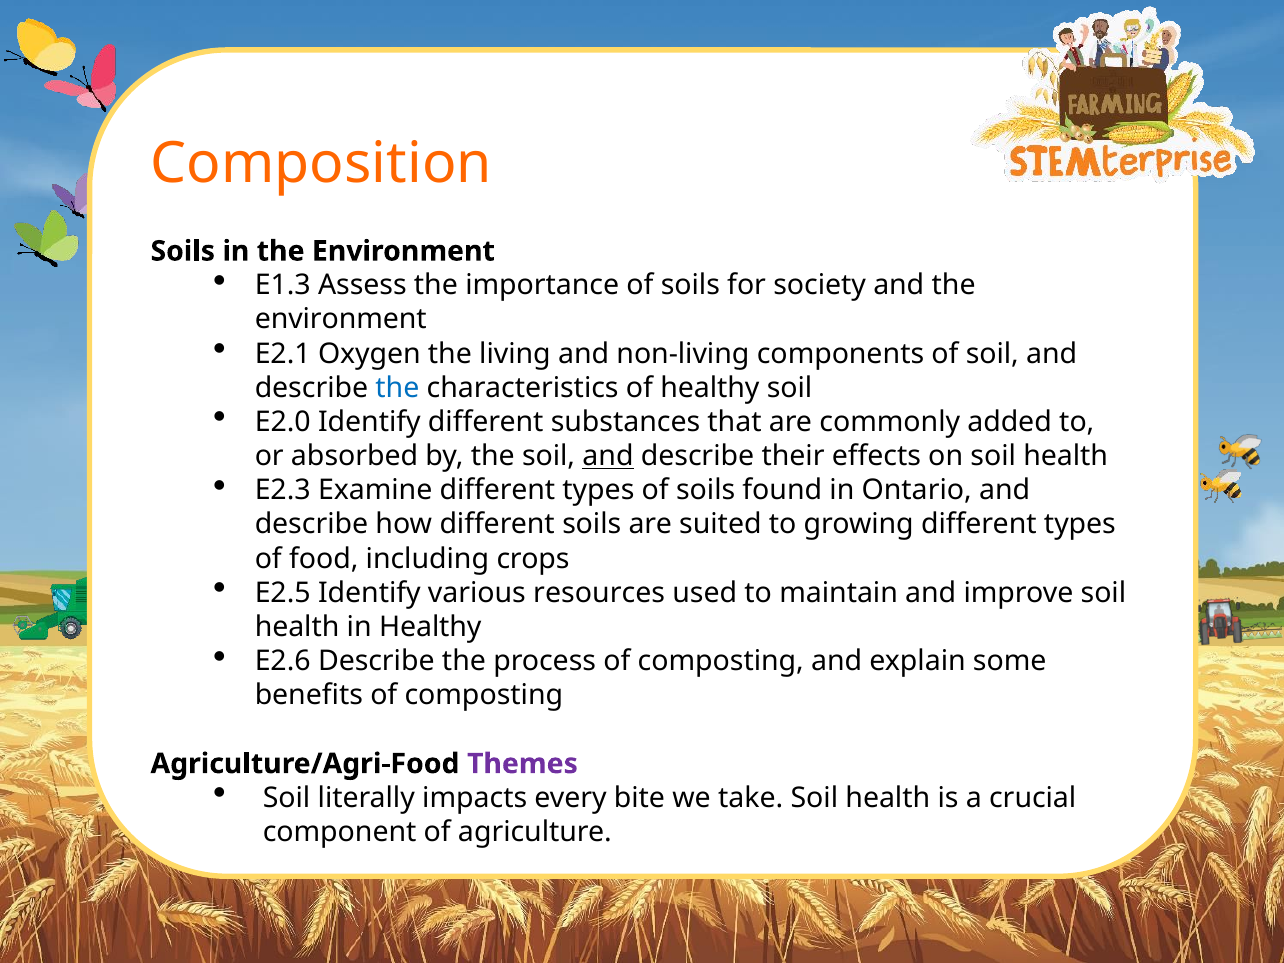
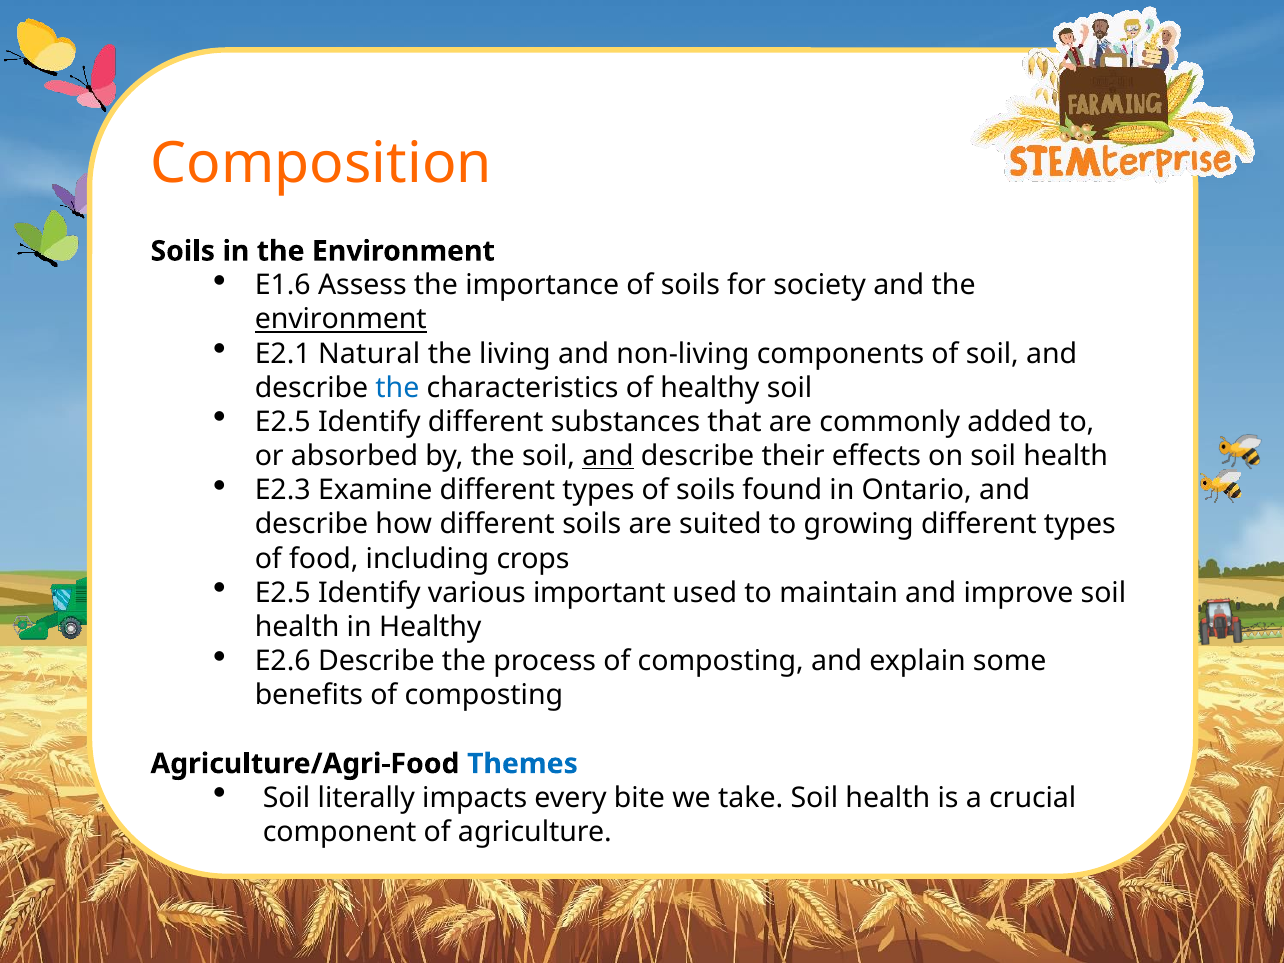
E1.3: E1.3 -> E1.6
environment at (341, 320) underline: none -> present
Oxygen: Oxygen -> Natural
E2.0 at (283, 422): E2.0 -> E2.5
resources: resources -> important
Themes colour: purple -> blue
